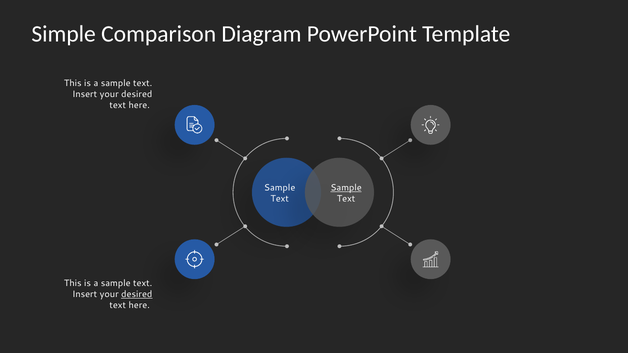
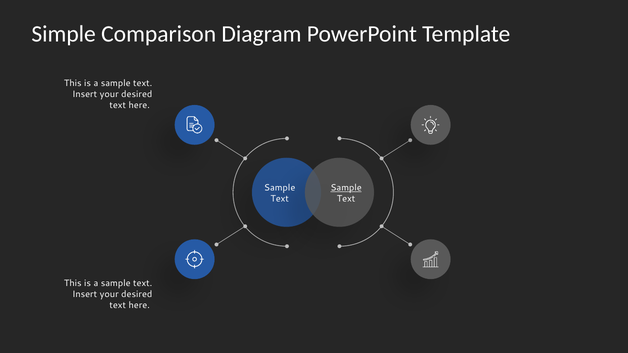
desired at (137, 295) underline: present -> none
